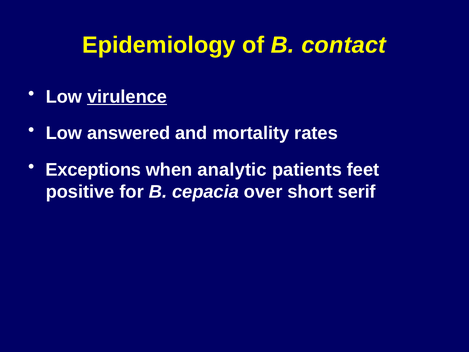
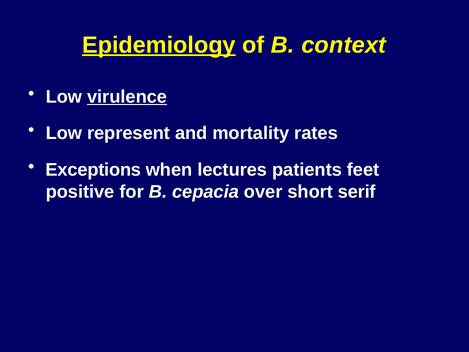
Epidemiology underline: none -> present
contact: contact -> context
answered: answered -> represent
analytic: analytic -> lectures
